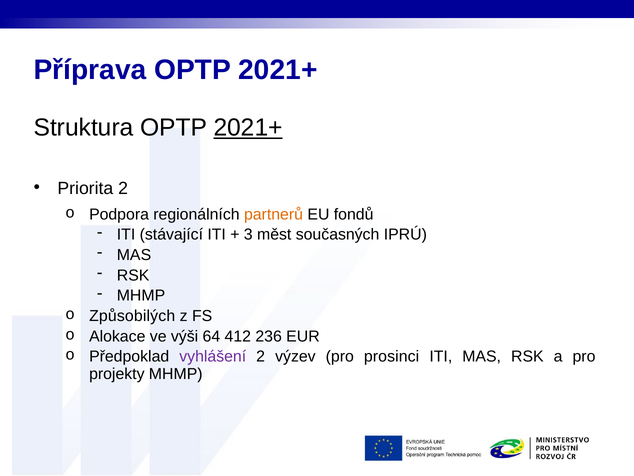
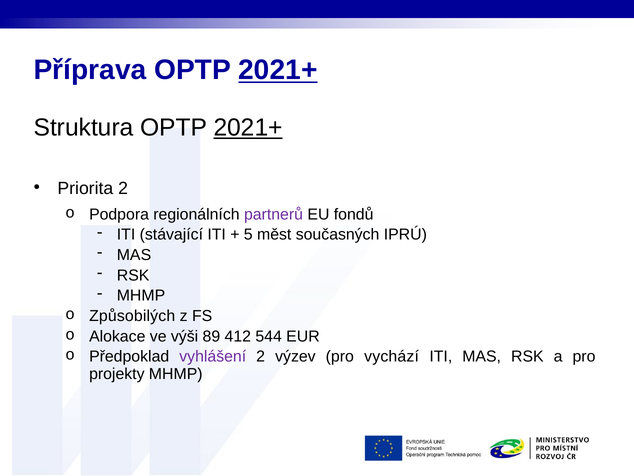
2021+ at (278, 70) underline: none -> present
partnerů colour: orange -> purple
3: 3 -> 5
64: 64 -> 89
236: 236 -> 544
prosinci: prosinci -> vychází
